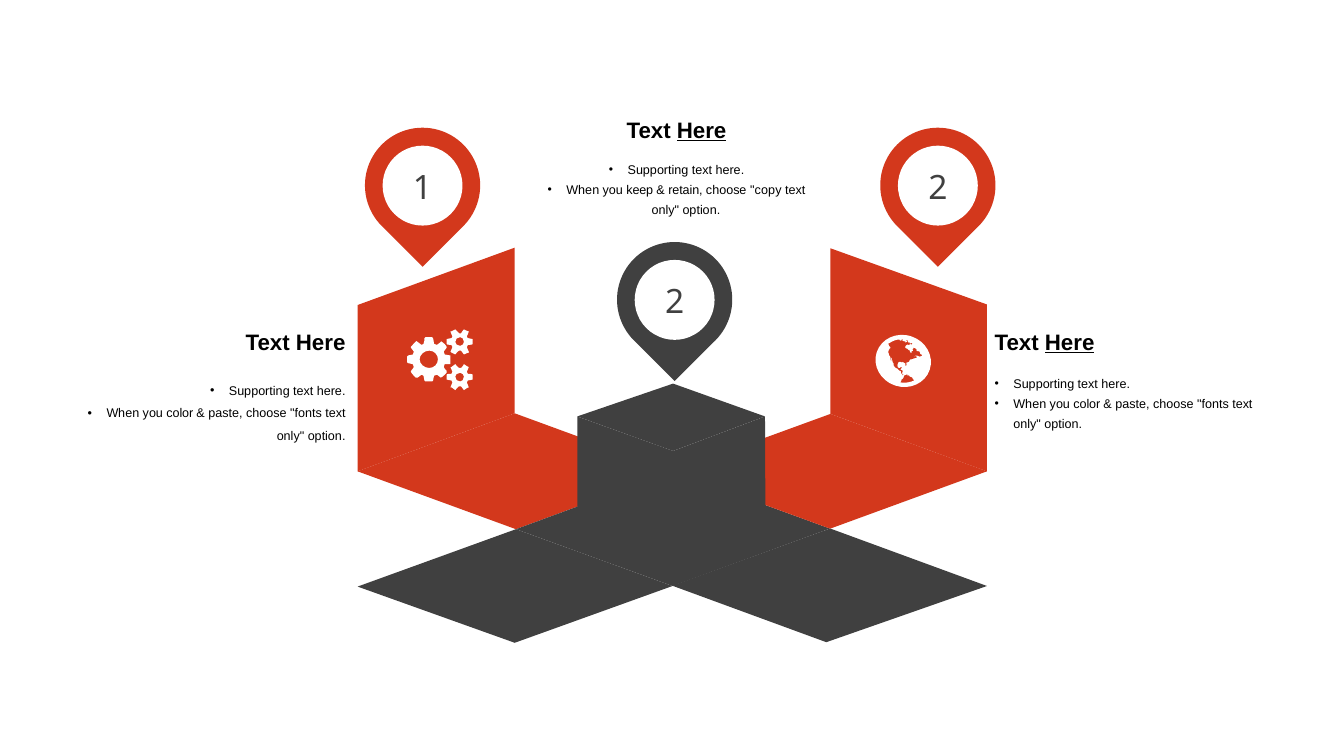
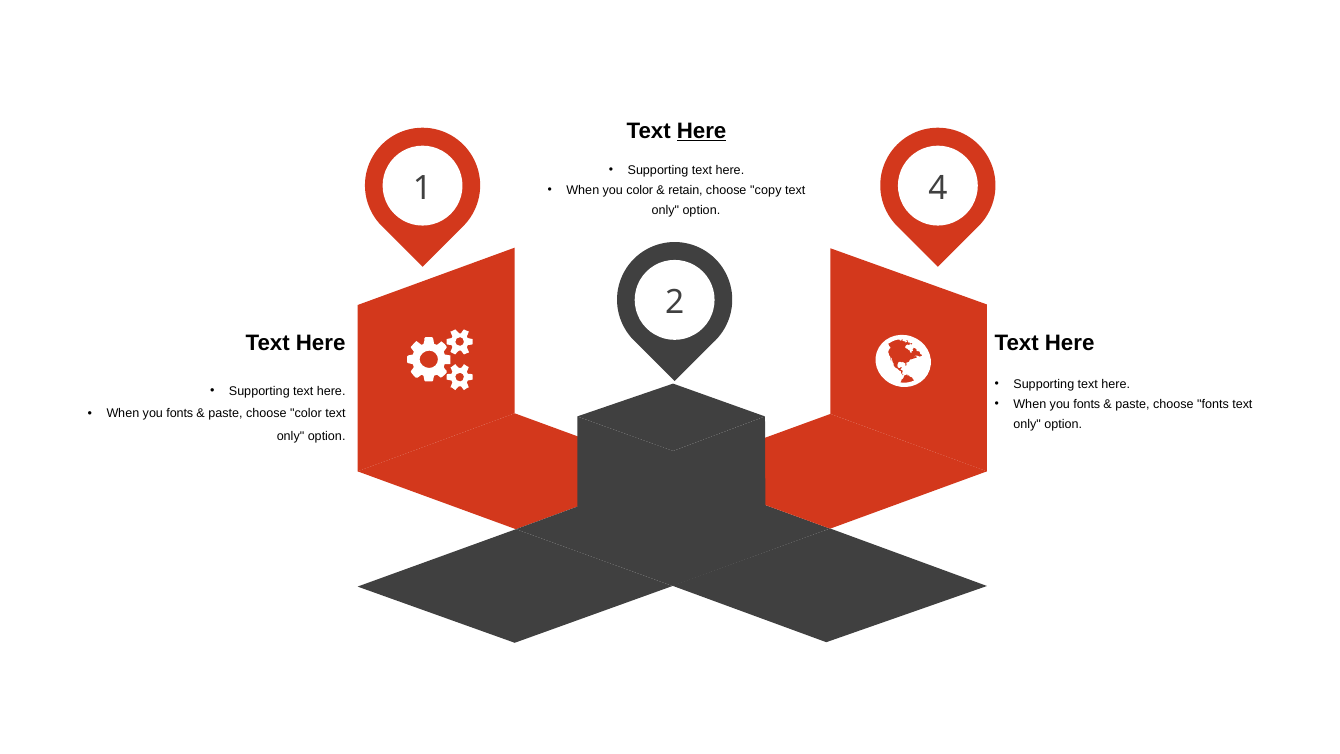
1 2: 2 -> 4
you keep: keep -> color
Here at (1070, 343) underline: present -> none
color at (1087, 404): color -> fonts
color at (180, 413): color -> fonts
fonts at (306, 413): fonts -> color
